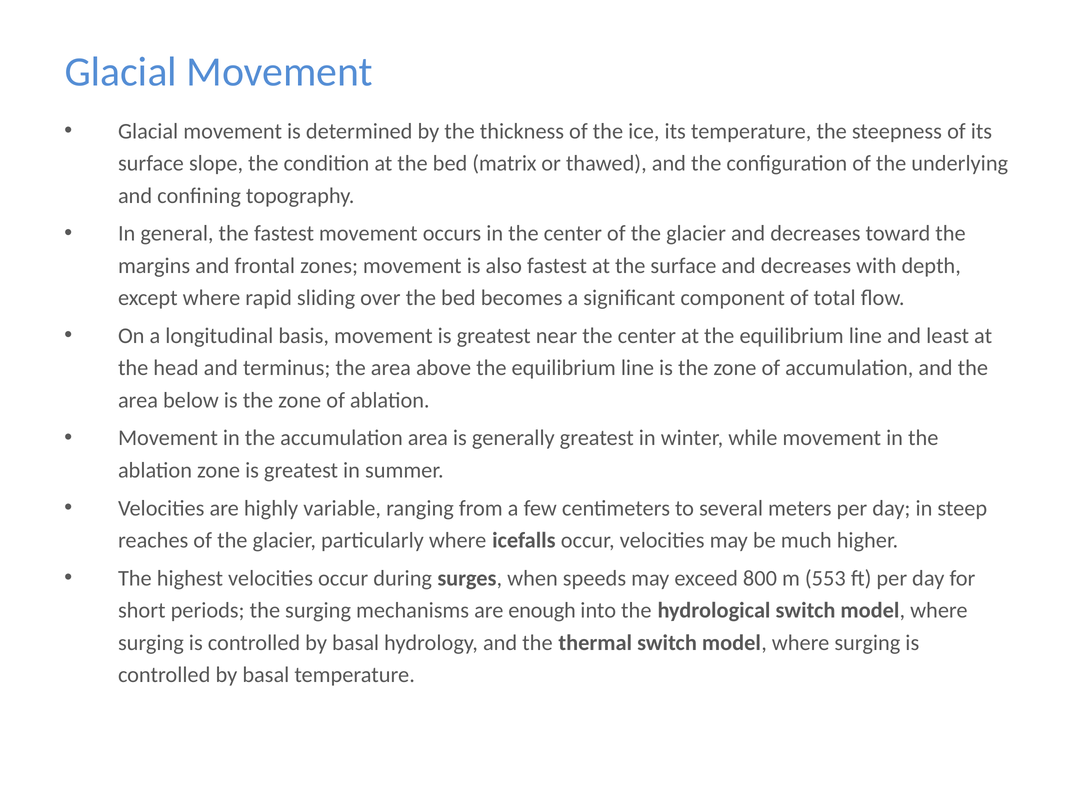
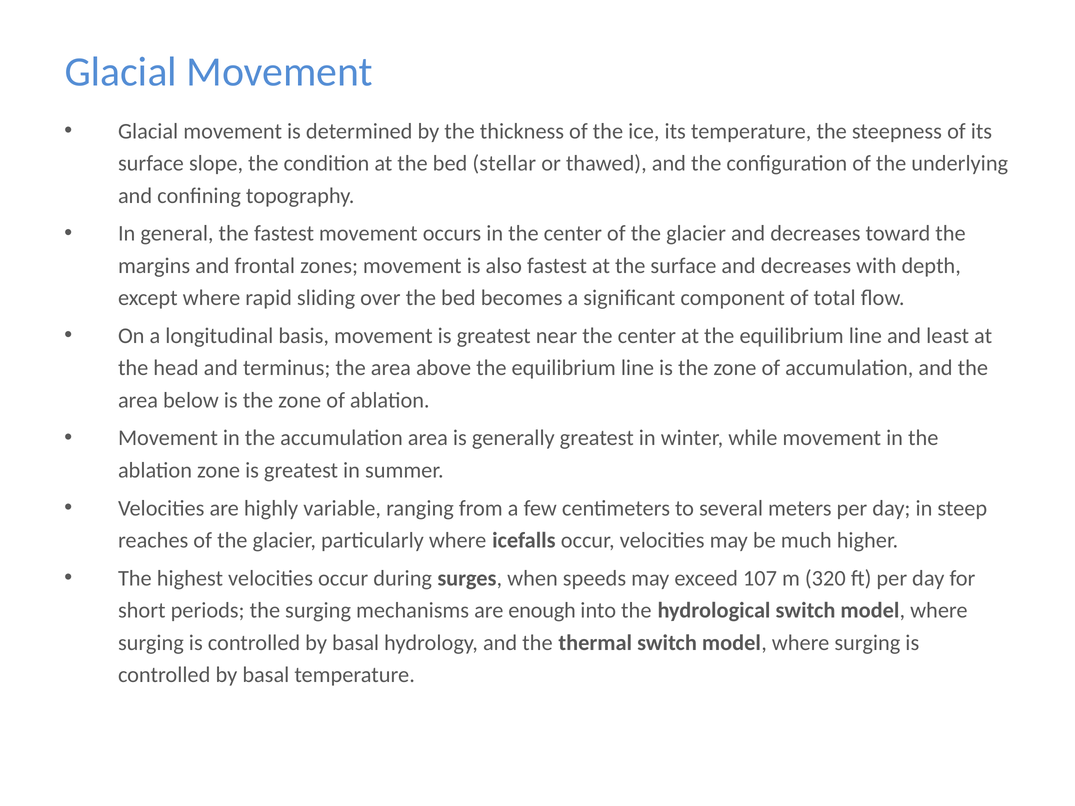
matrix: matrix -> stellar
800: 800 -> 107
553: 553 -> 320
